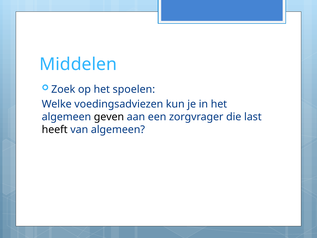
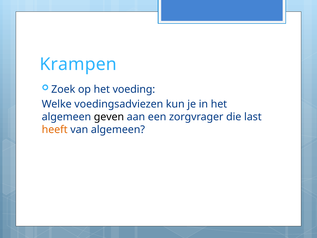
Middelen: Middelen -> Krampen
spoelen: spoelen -> voeding
heeft colour: black -> orange
